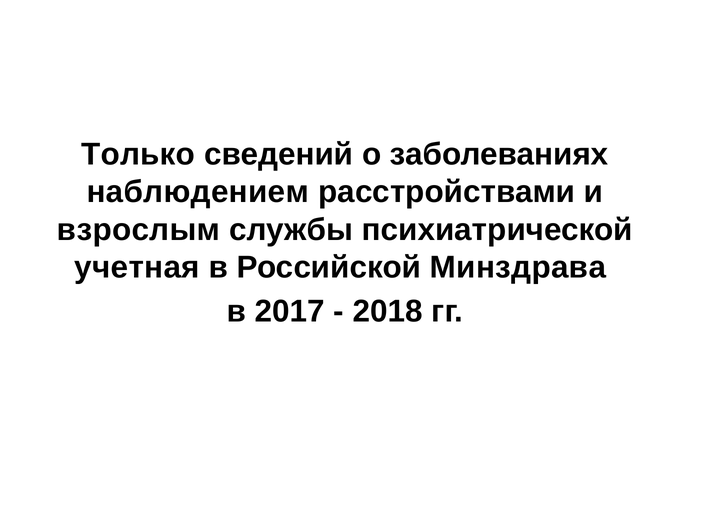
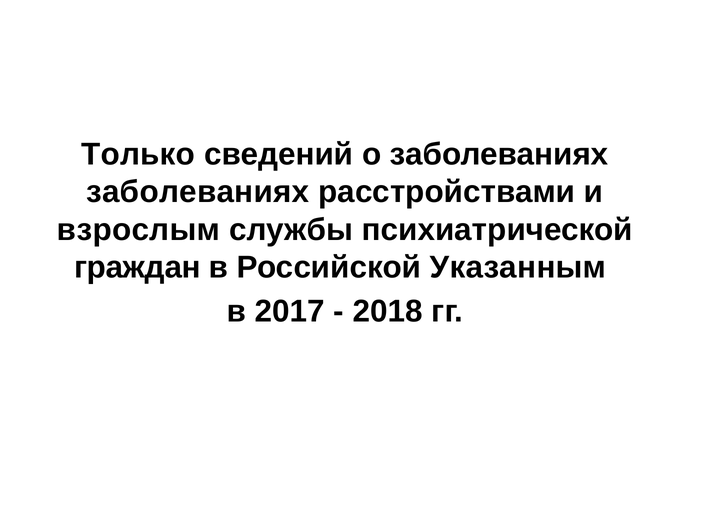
наблюдением at (198, 192): наблюдением -> заболеваниях
учетная: учетная -> граждан
Минздрава: Минздрава -> Указанным
